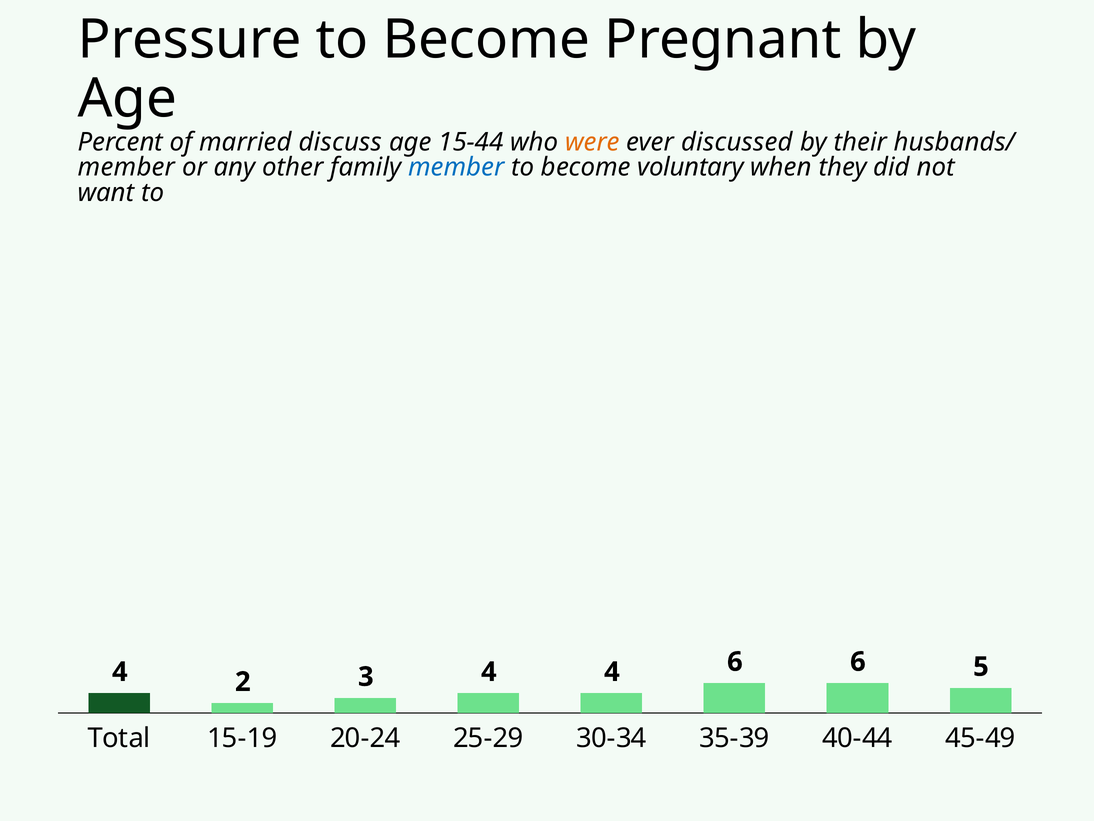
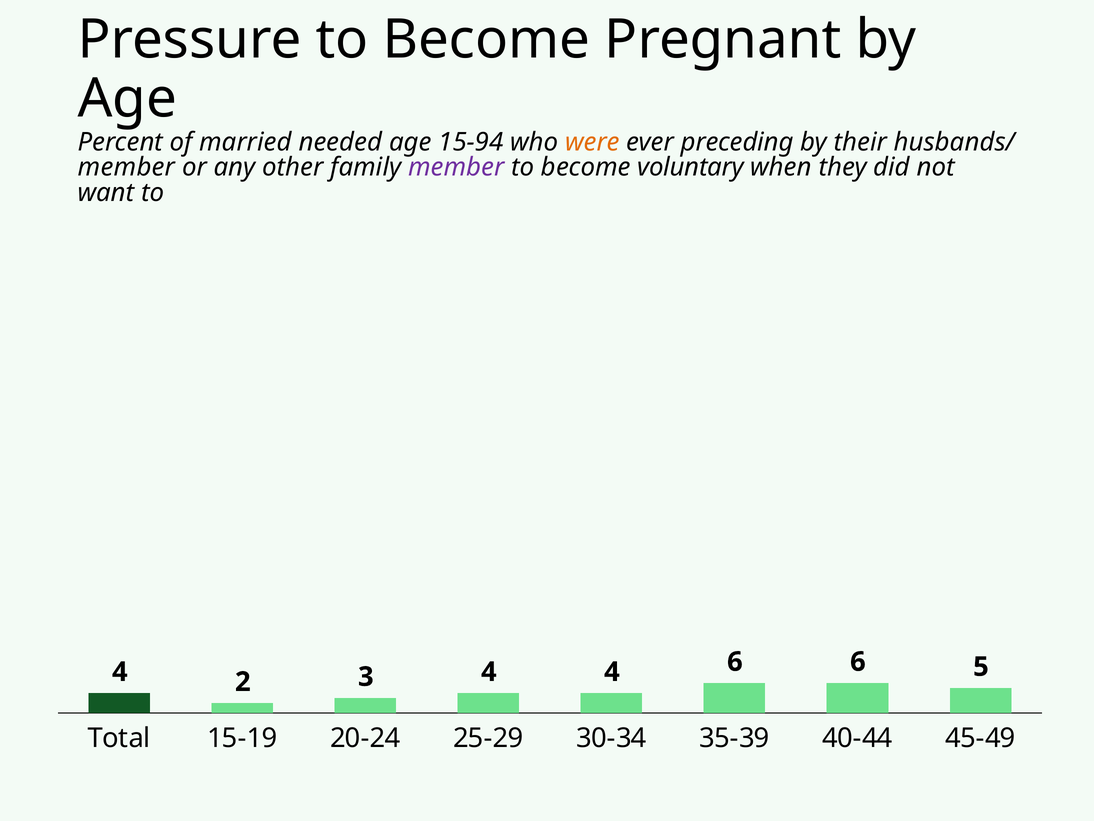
discuss: discuss -> needed
15-44: 15-44 -> 15-94
discussed: discussed -> preceding
member at (456, 167) colour: blue -> purple
